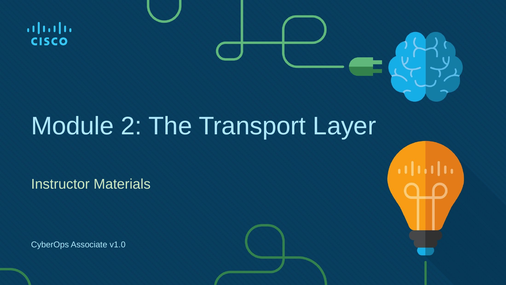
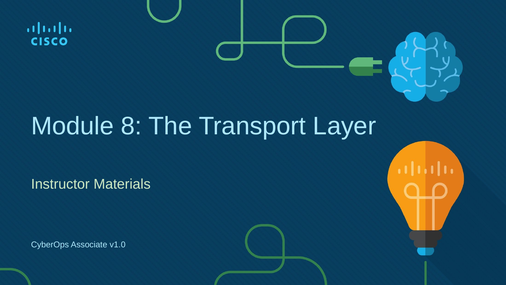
2: 2 -> 8
